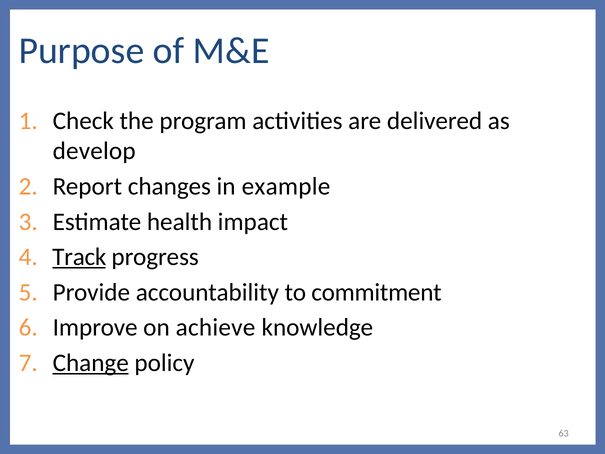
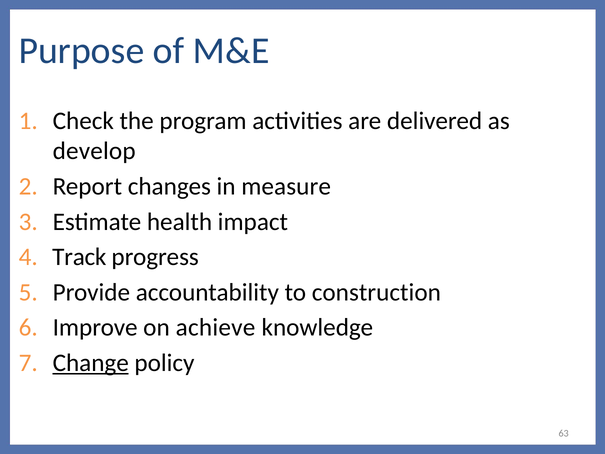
example: example -> measure
Track underline: present -> none
commitment: commitment -> construction
